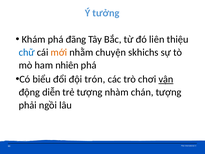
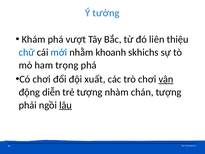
đãng: đãng -> vượt
mới colour: orange -> blue
chuyện: chuyện -> khoanh
nhiên: nhiên -> trọng
Có biểu: biểu -> chơi
trón: trón -> xuất
lâu underline: none -> present
